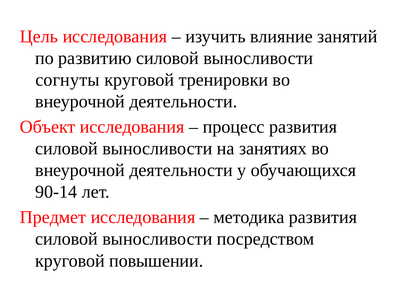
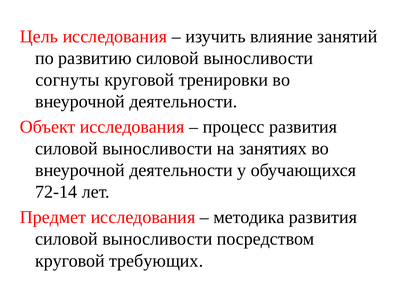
90-14: 90-14 -> 72-14
повышении: повышении -> требующих
